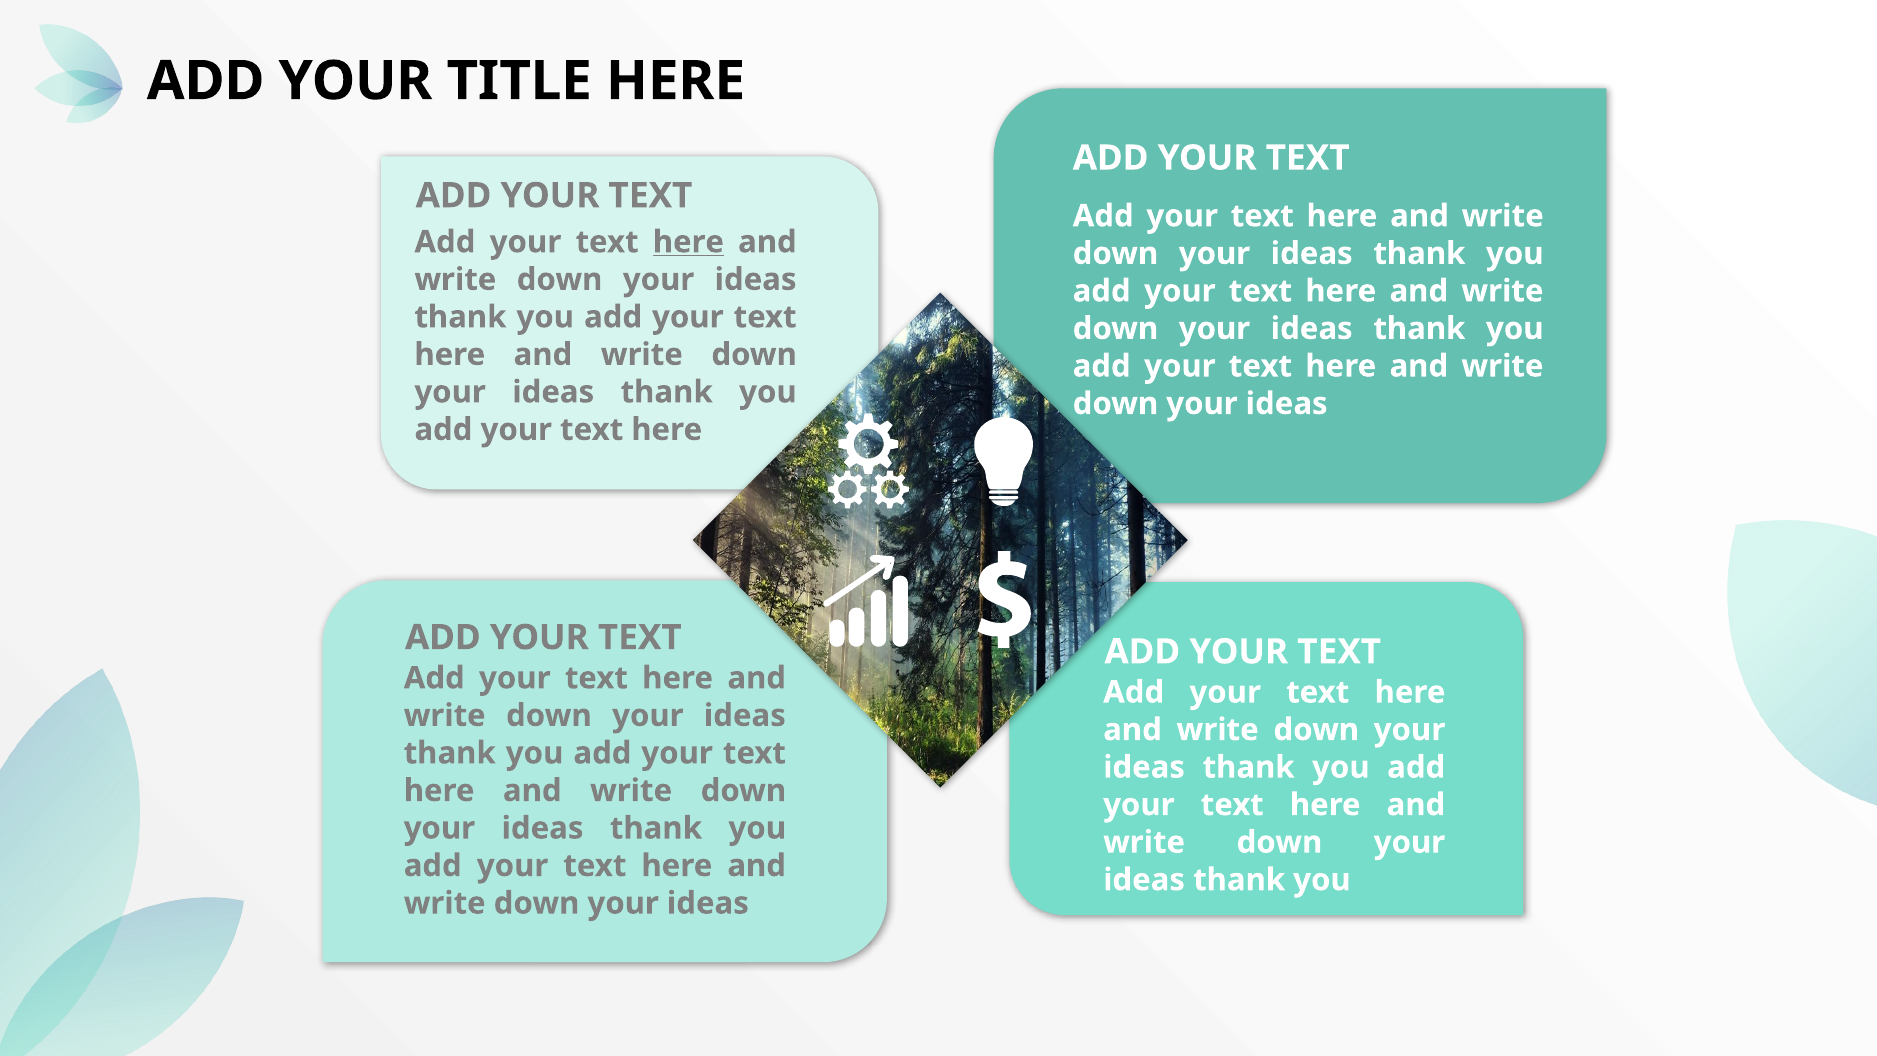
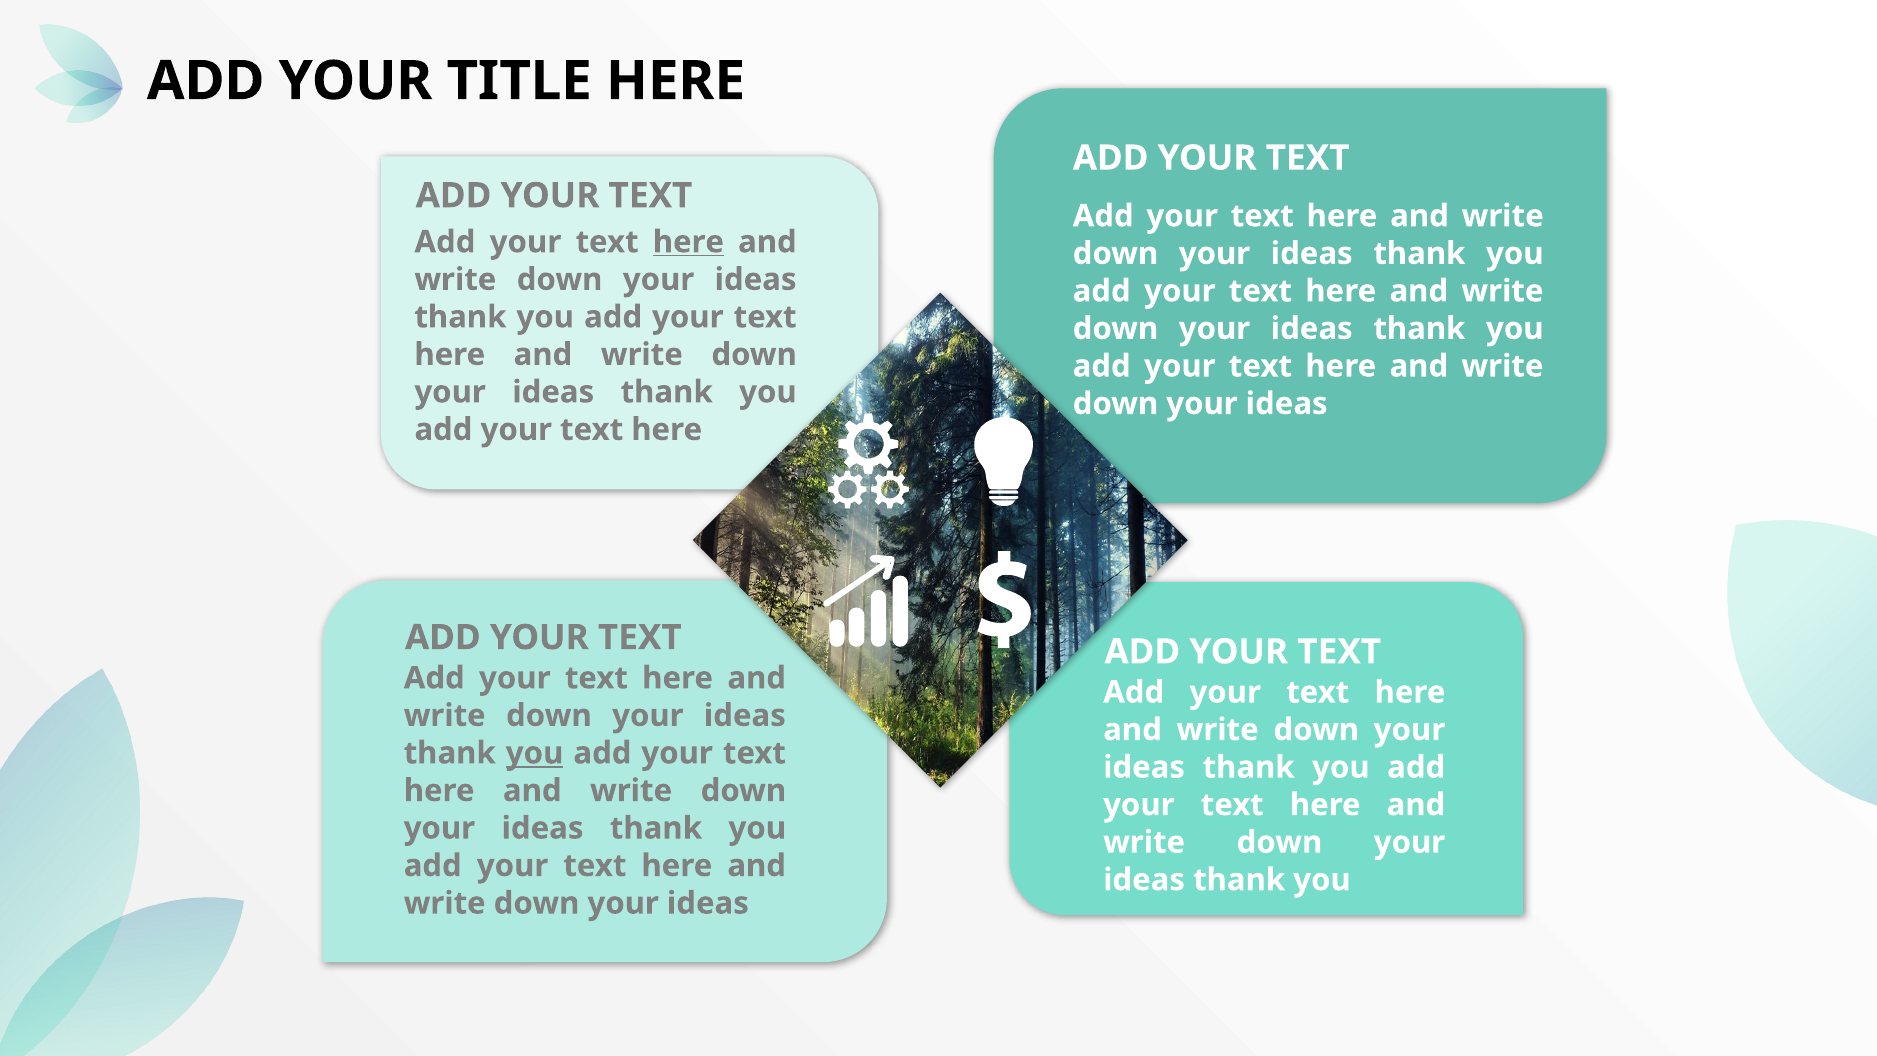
you at (535, 753) underline: none -> present
